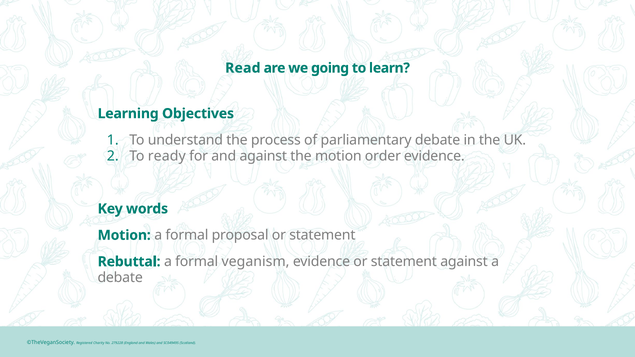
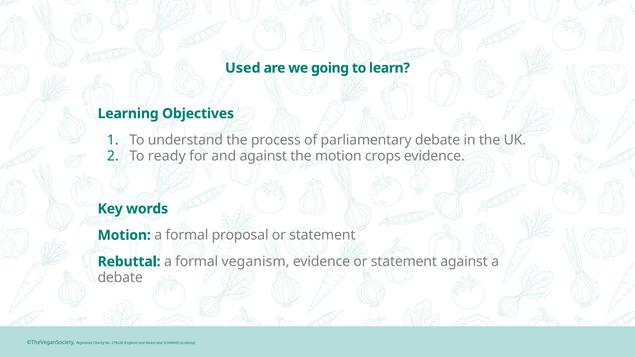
Read: Read -> Used
order: order -> crops
